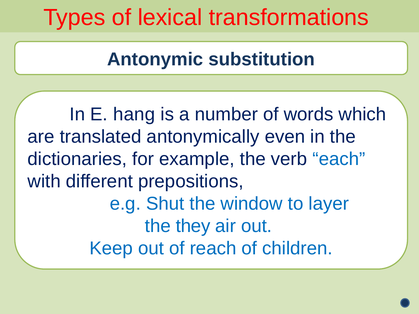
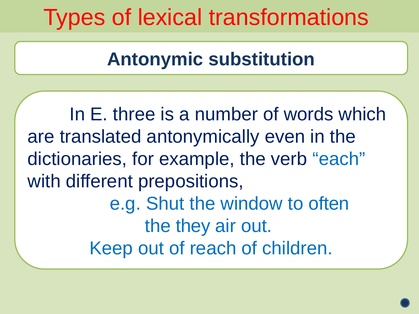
hang: hang -> three
layer: layer -> often
